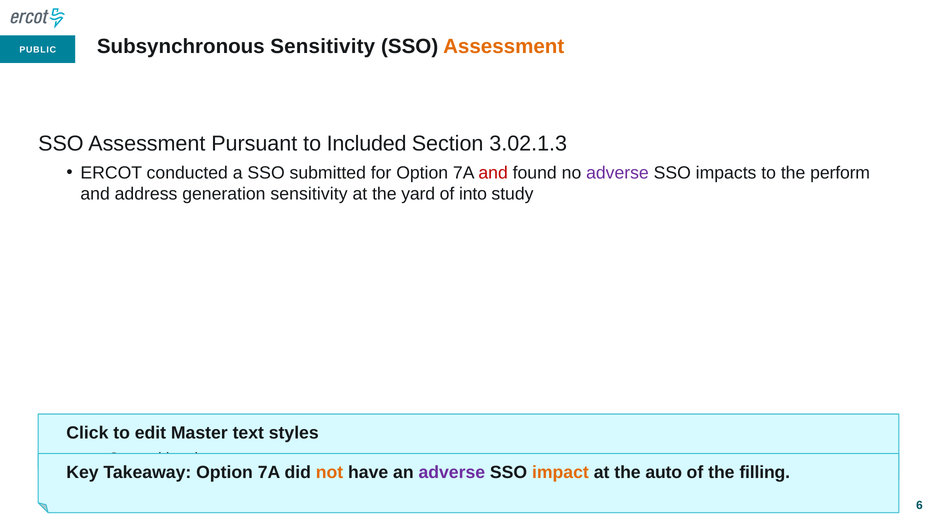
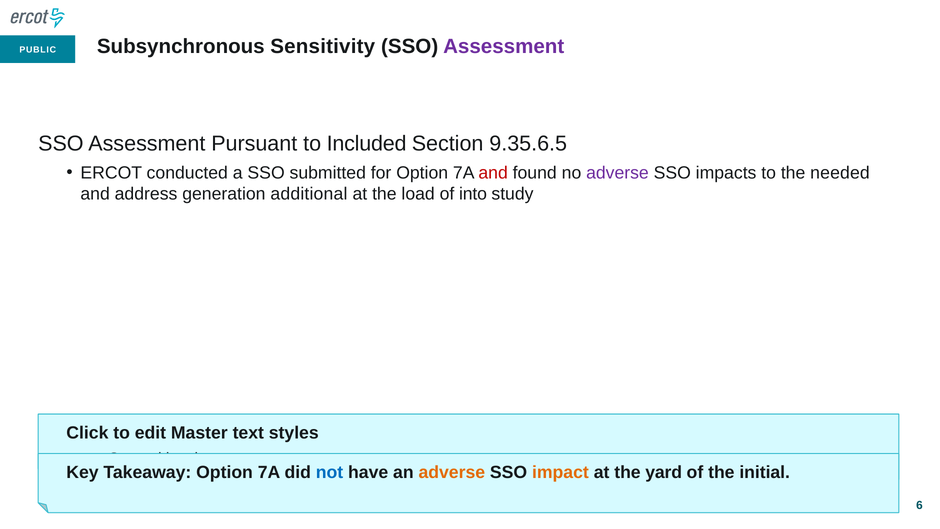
Assessment at (504, 46) colour: orange -> purple
3.02.1.3: 3.02.1.3 -> 9.35.6.5
perform: perform -> needed
generation sensitivity: sensitivity -> additional
yard: yard -> load
not colour: orange -> blue
adverse at (452, 472) colour: purple -> orange
auto: auto -> yard
filling: filling -> initial
